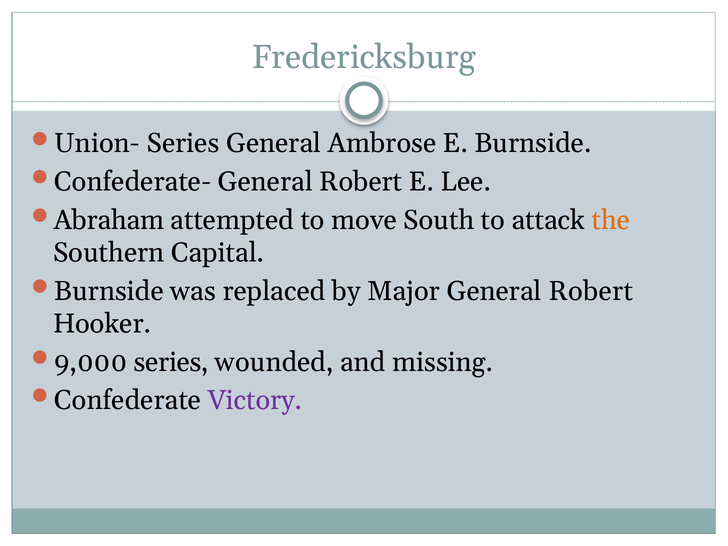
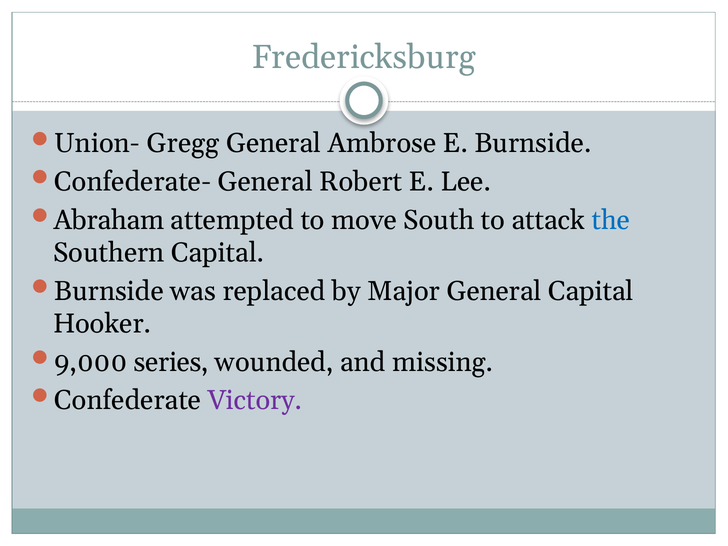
Union- Series: Series -> Gregg
the colour: orange -> blue
Major General Robert: Robert -> Capital
